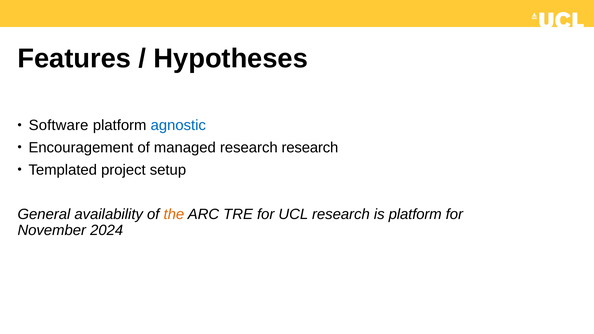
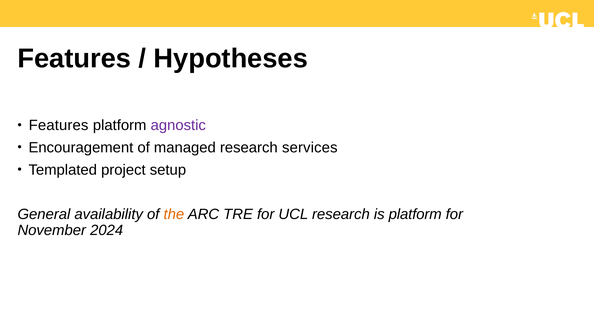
Software at (59, 125): Software -> Features
agnostic colour: blue -> purple
research research: research -> services
